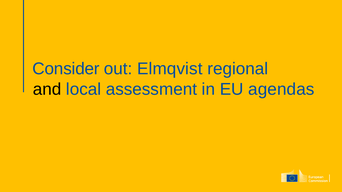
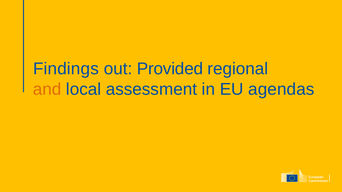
Consider: Consider -> Findings
Elmqvist: Elmqvist -> Provided
and colour: black -> orange
